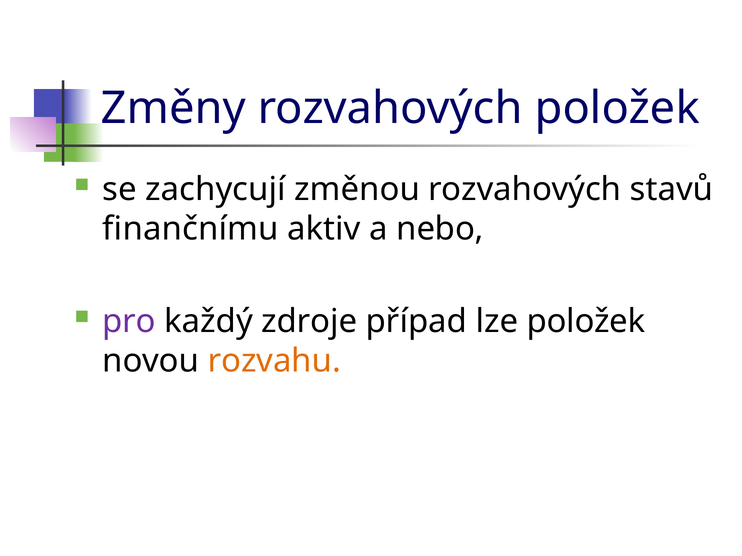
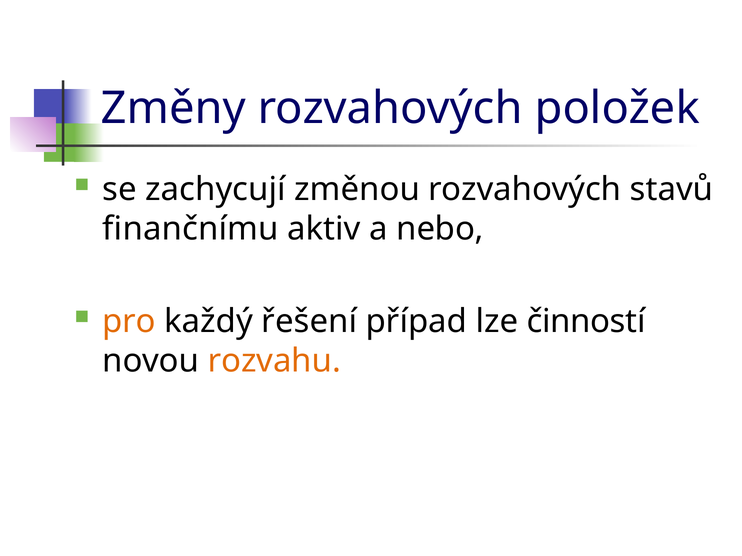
pro colour: purple -> orange
zdroje: zdroje -> řešení
lze položek: položek -> činností
